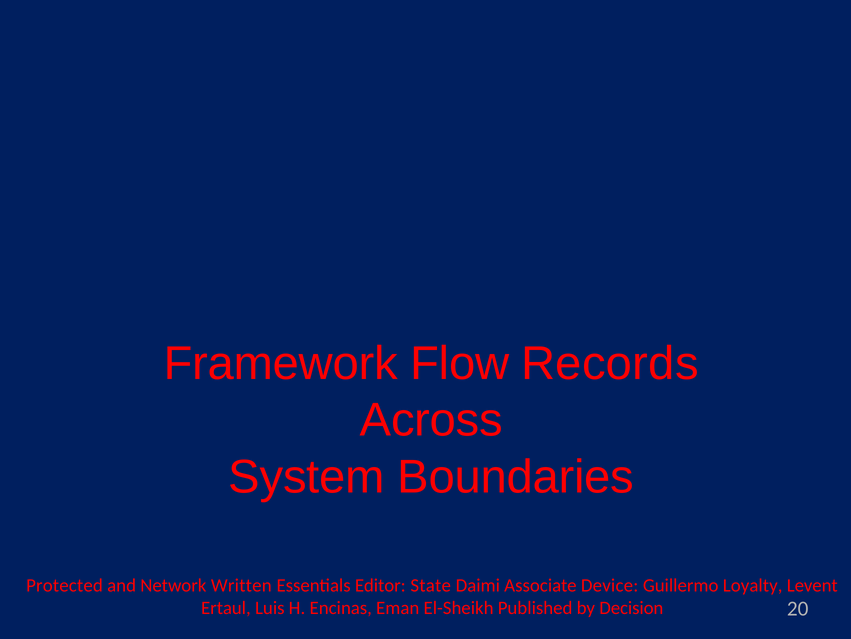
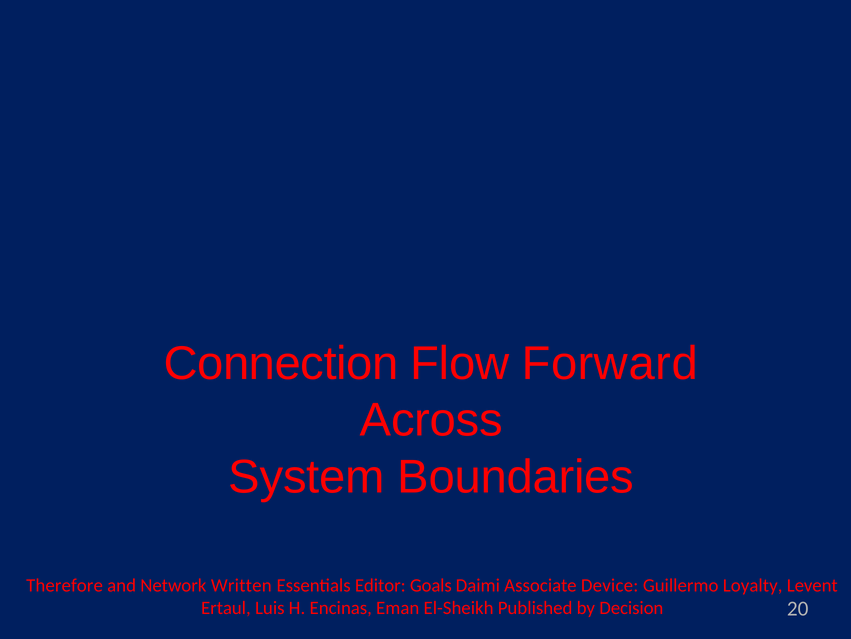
Framework: Framework -> Connection
Records: Records -> Forward
Protected: Protected -> Therefore
State: State -> Goals
